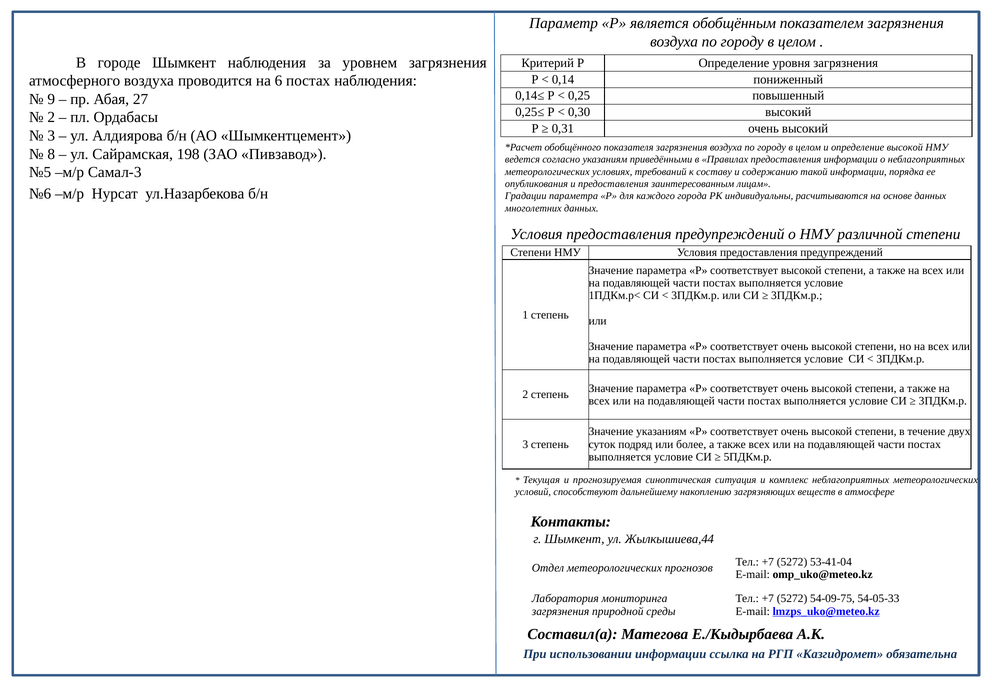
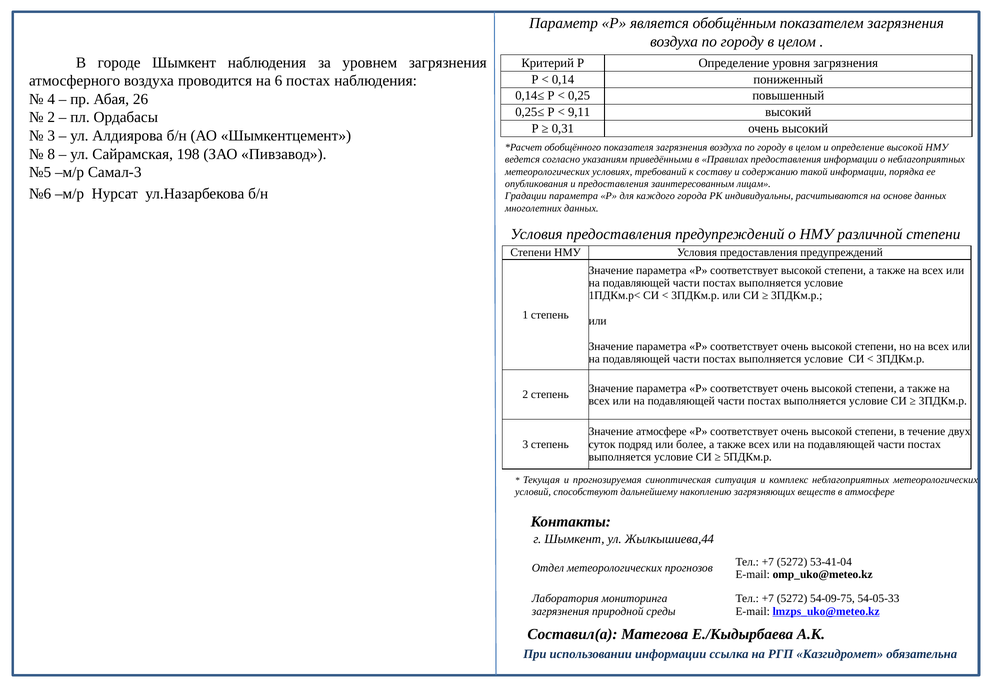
9: 9 -> 4
27: 27 -> 26
0,30: 0,30 -> 9,11
Значение указаниям: указаниям -> атмосфере
